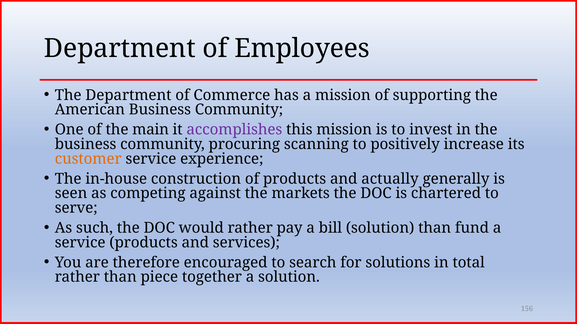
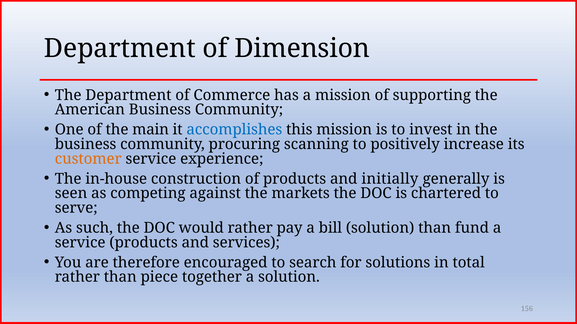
Employees: Employees -> Dimension
accomplishes colour: purple -> blue
actually: actually -> initially
